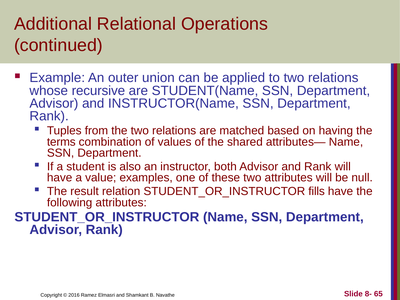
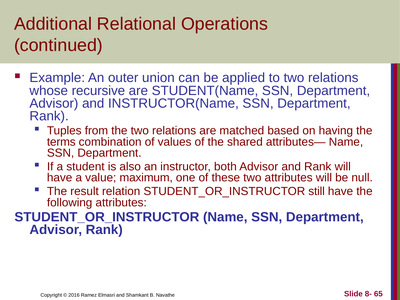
examples: examples -> maximum
fills: fills -> still
